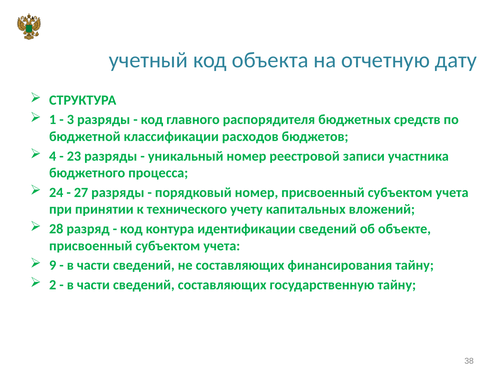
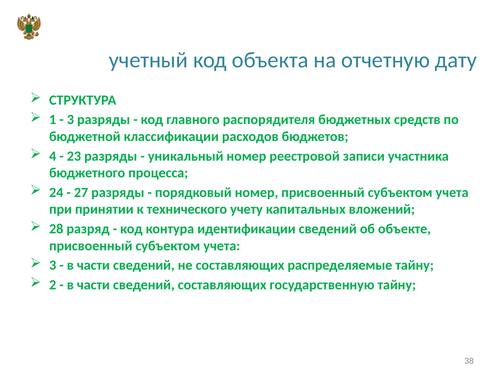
9 at (53, 265): 9 -> 3
финансирования: финансирования -> распределяемые
